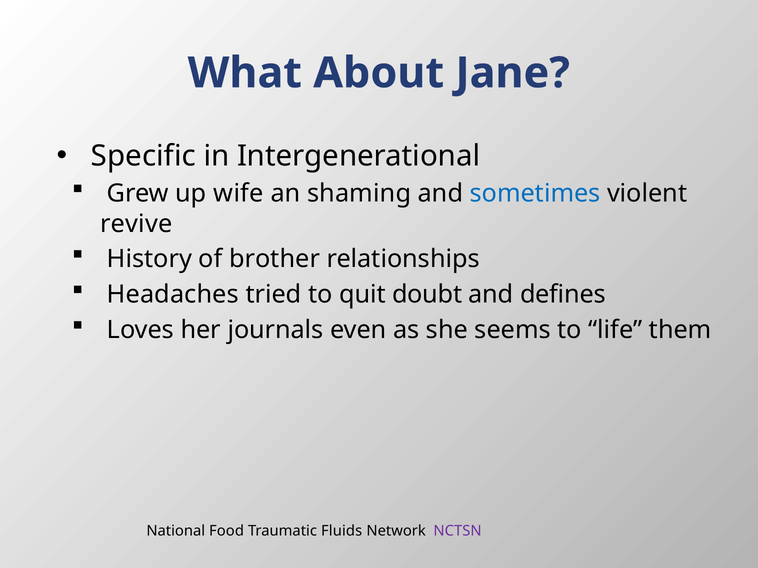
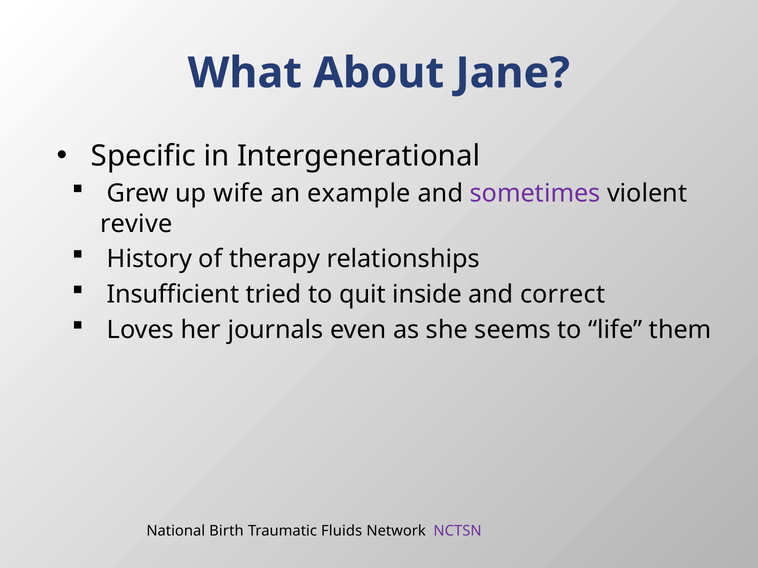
shaming: shaming -> example
sometimes colour: blue -> purple
brother: brother -> therapy
Headaches: Headaches -> Insufficient
doubt: doubt -> inside
defines: defines -> correct
Food: Food -> Birth
